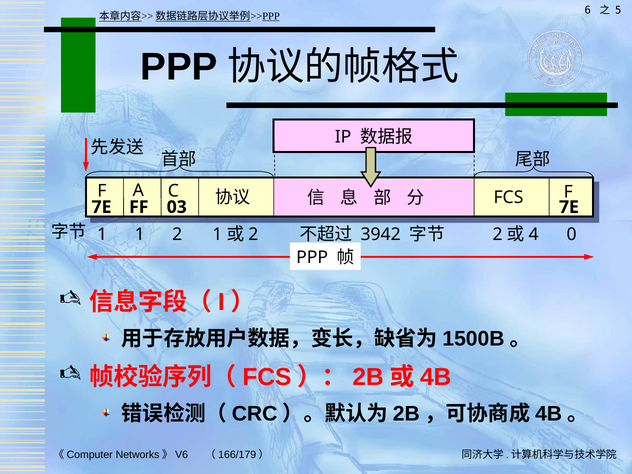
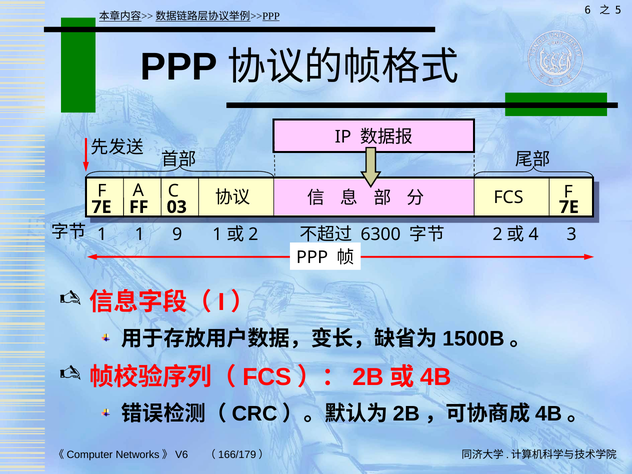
2 at (177, 235): 2 -> 9
3942: 3942 -> 6300
0: 0 -> 3
